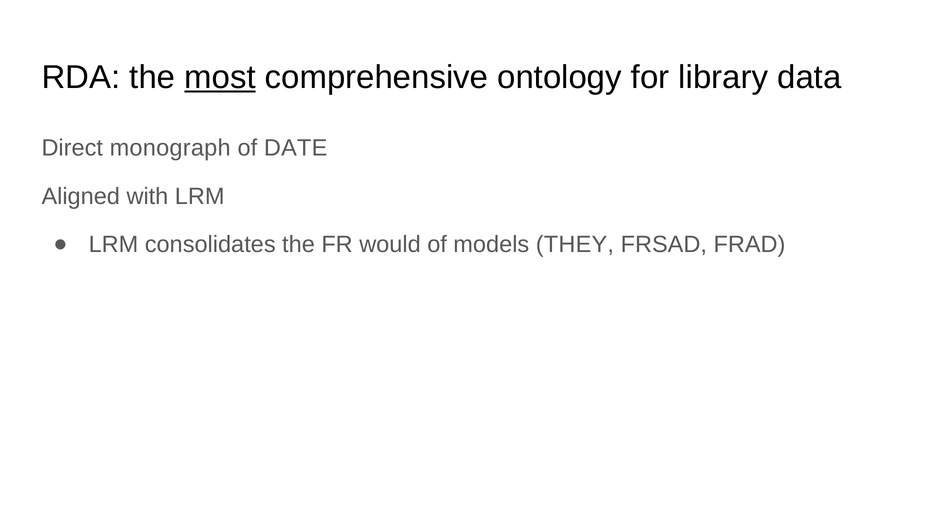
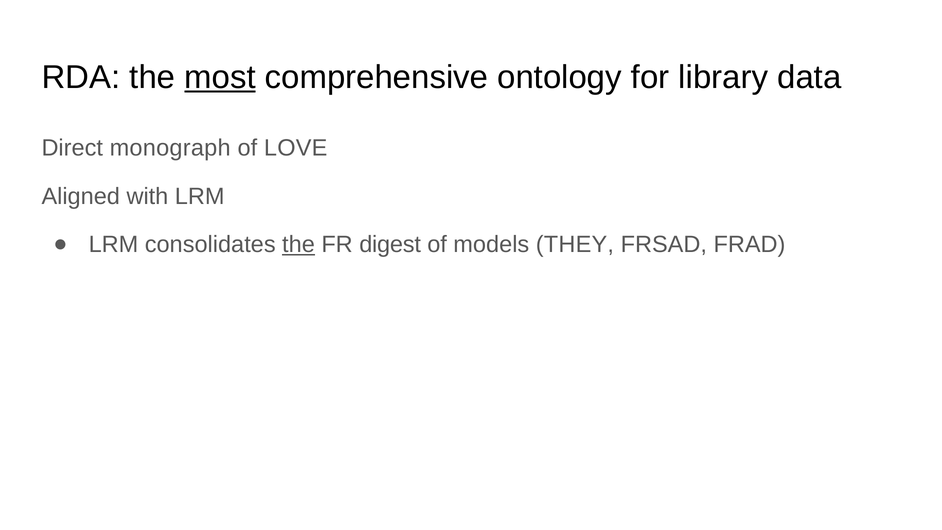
DATE: DATE -> LOVE
the at (298, 244) underline: none -> present
would: would -> digest
